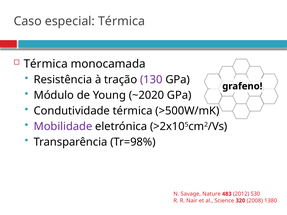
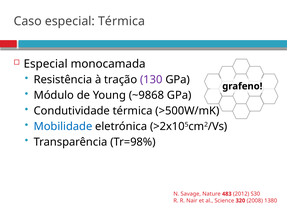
Térmica at (46, 64): Térmica -> Especial
~2020: ~2020 -> ~9868
Mobilidade colour: purple -> blue
